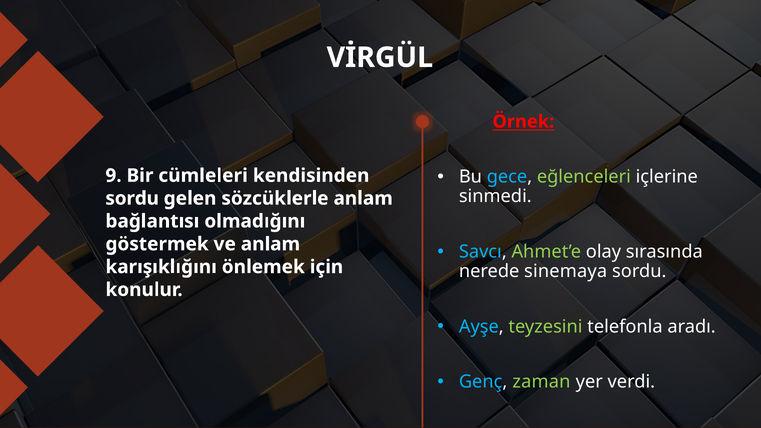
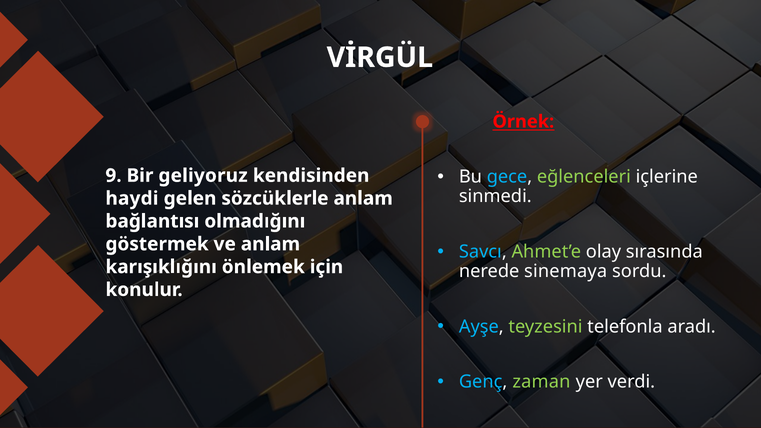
cümleleri: cümleleri -> geliyoruz
sordu at (132, 198): sordu -> haydi
